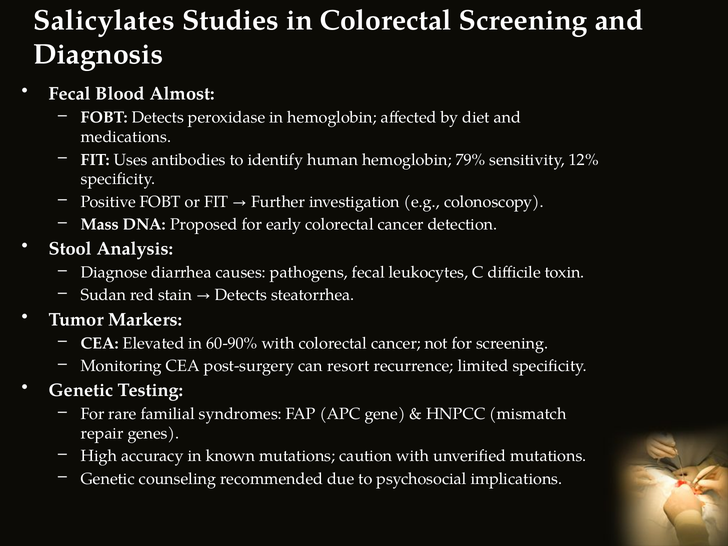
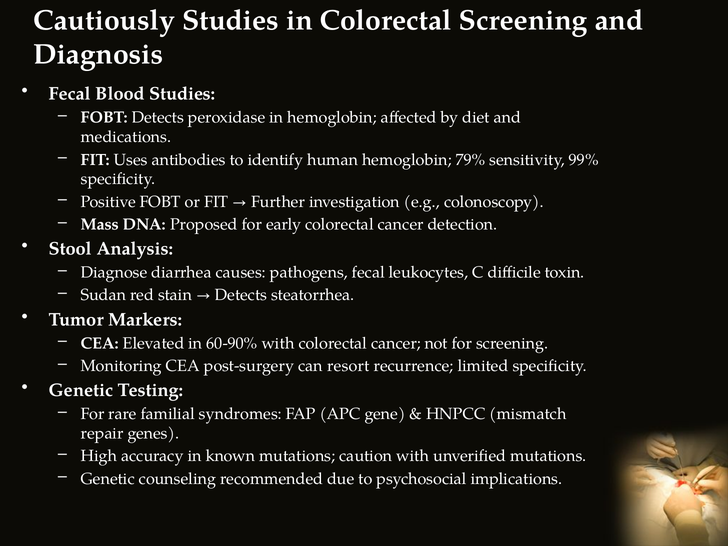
Salicylates: Salicylates -> Cautiously
Blood Almost: Almost -> Studies
12%: 12% -> 99%
